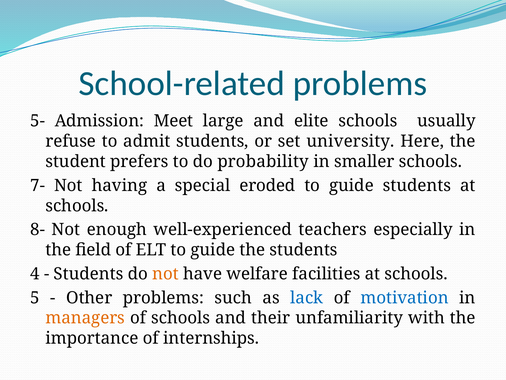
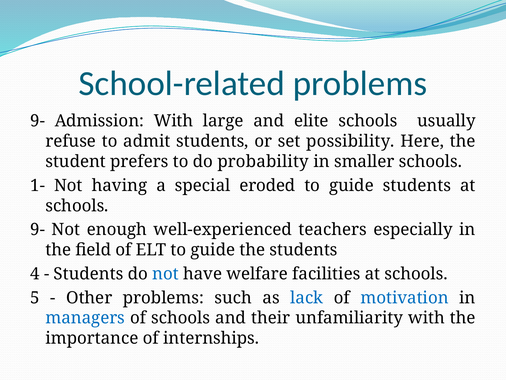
5- at (38, 121): 5- -> 9-
Admission Meet: Meet -> With
university: university -> possibility
7-: 7- -> 1-
8- at (38, 229): 8- -> 9-
not at (165, 274) colour: orange -> blue
managers colour: orange -> blue
